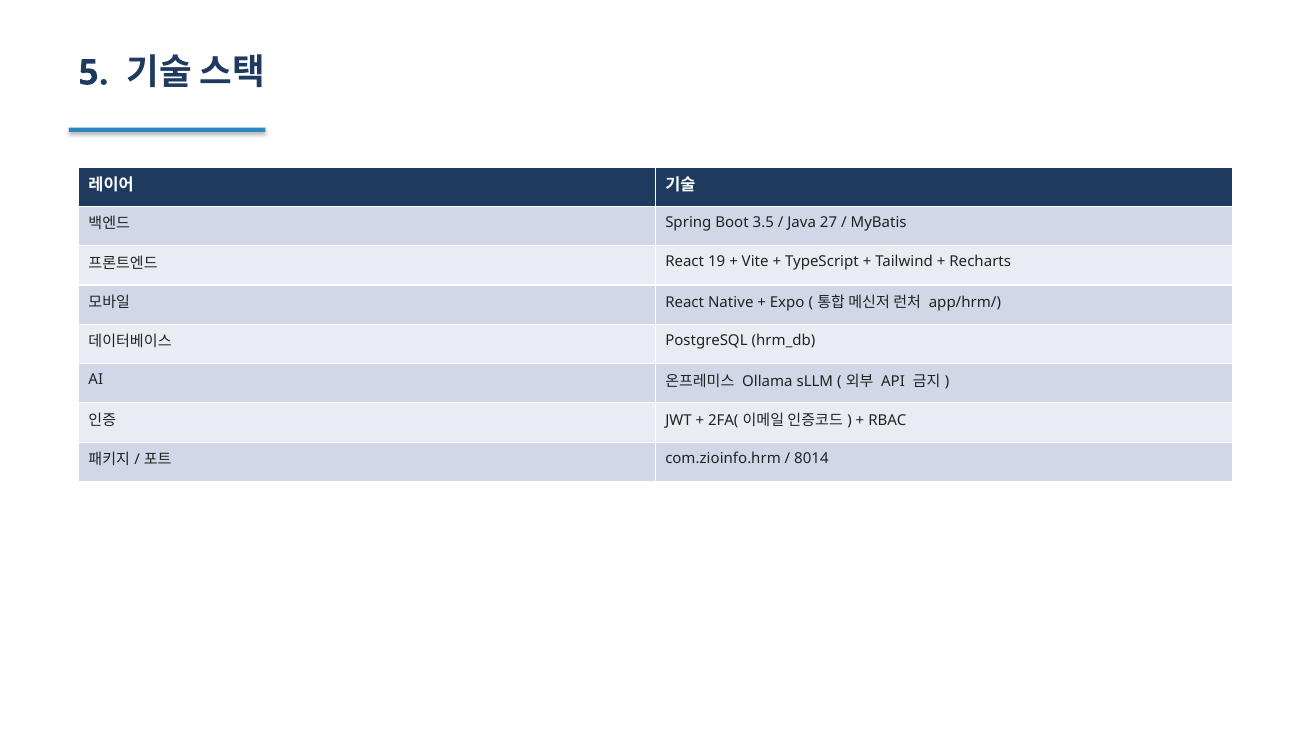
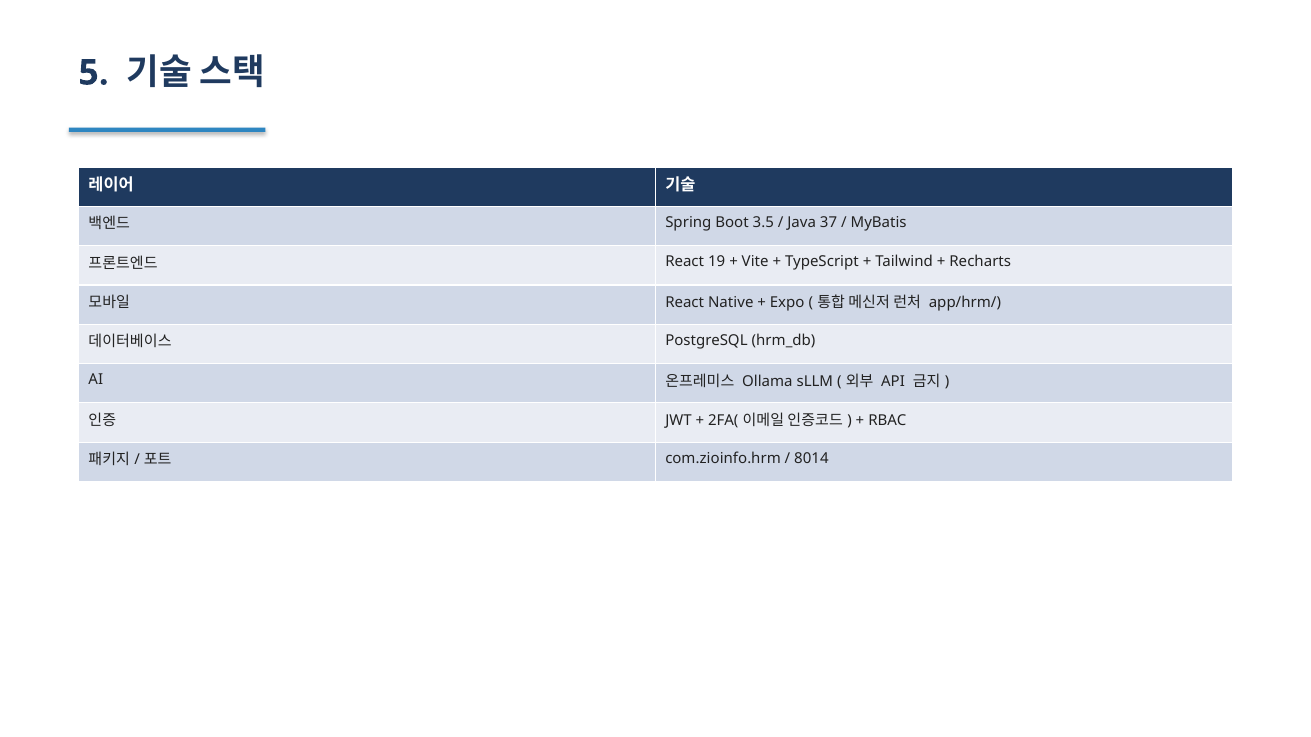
27: 27 -> 37
